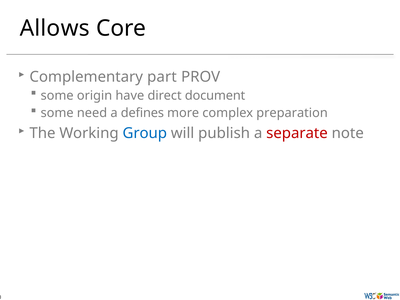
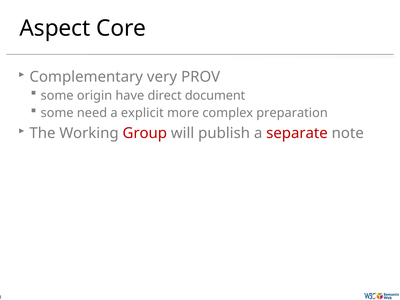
Allows: Allows -> Aspect
part: part -> very
defines: defines -> explicit
Group colour: blue -> red
